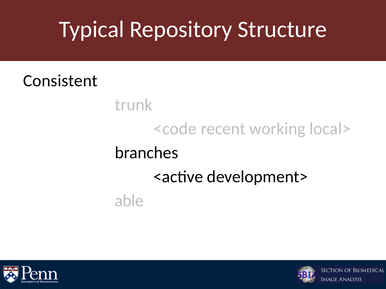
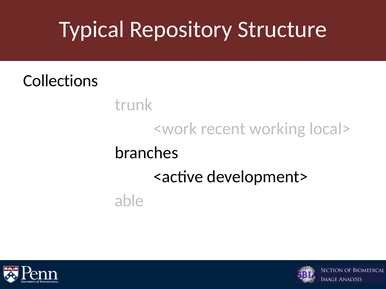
Consistent: Consistent -> Collections
<code: <code -> <work
